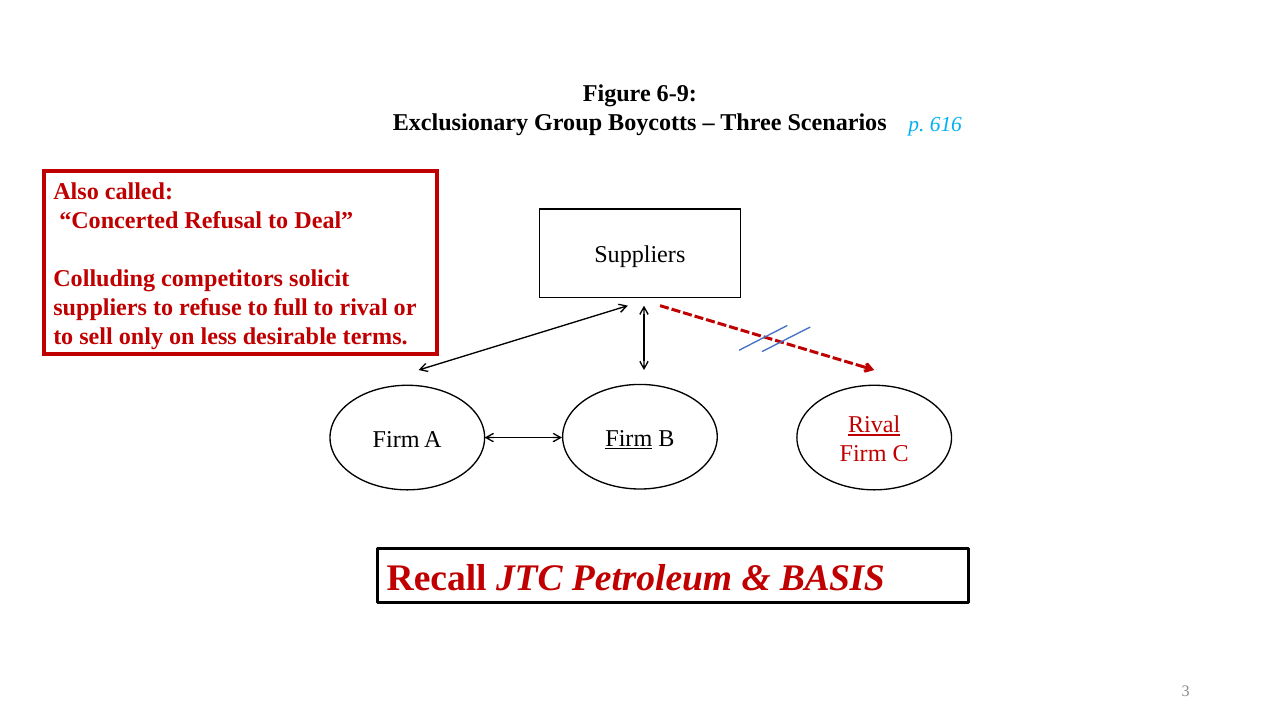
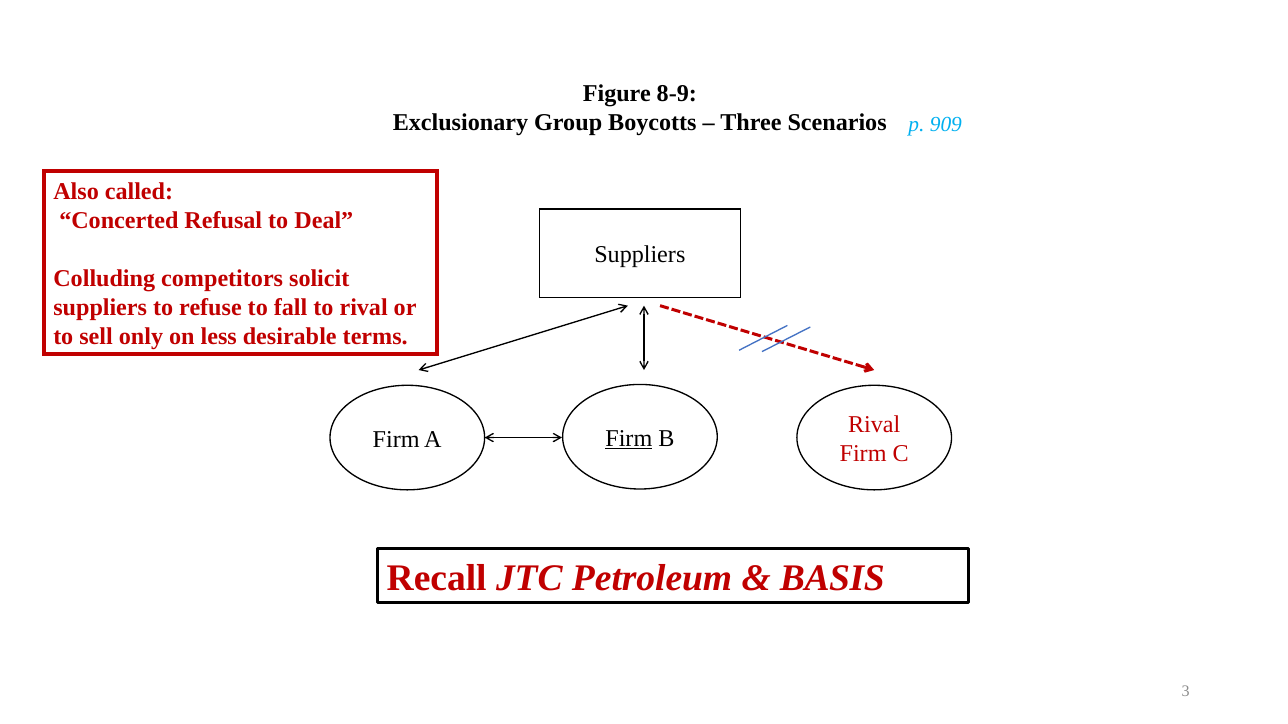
6-9: 6-9 -> 8-9
616: 616 -> 909
full: full -> fall
Rival at (874, 425) underline: present -> none
